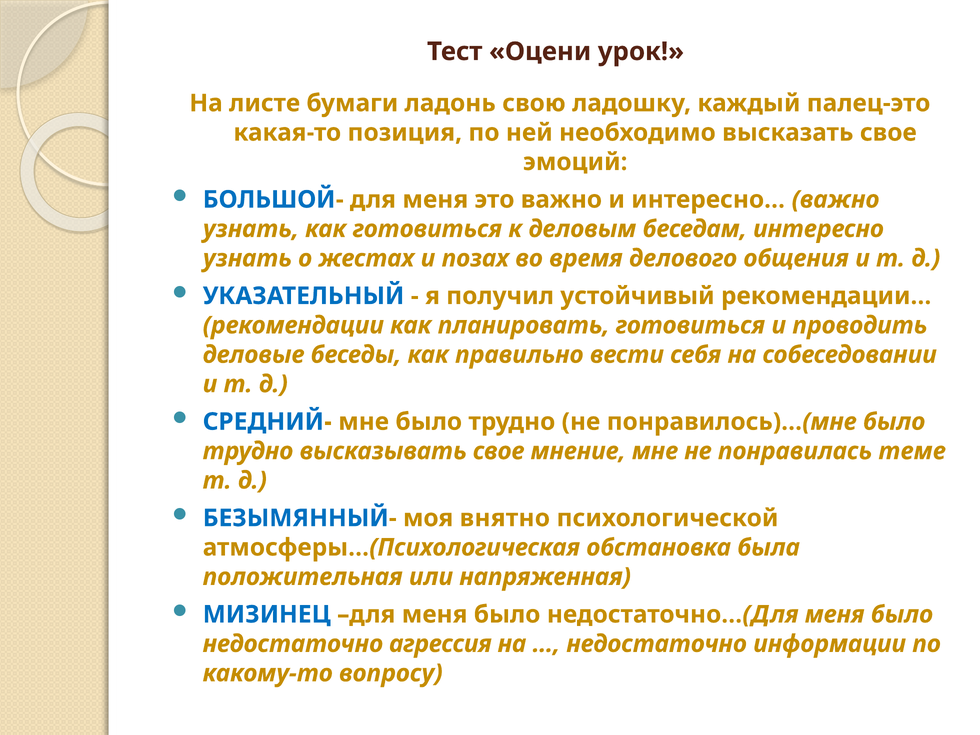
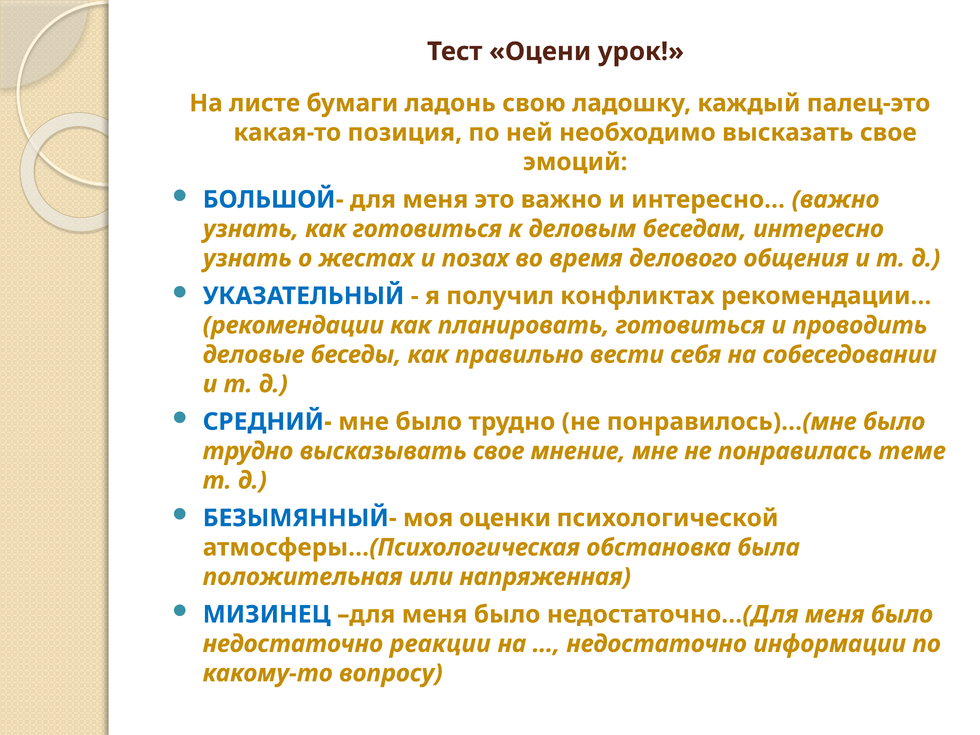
устойчивый: устойчивый -> конфликтах
внятно: внятно -> оценки
агрессия: агрессия -> реакции
